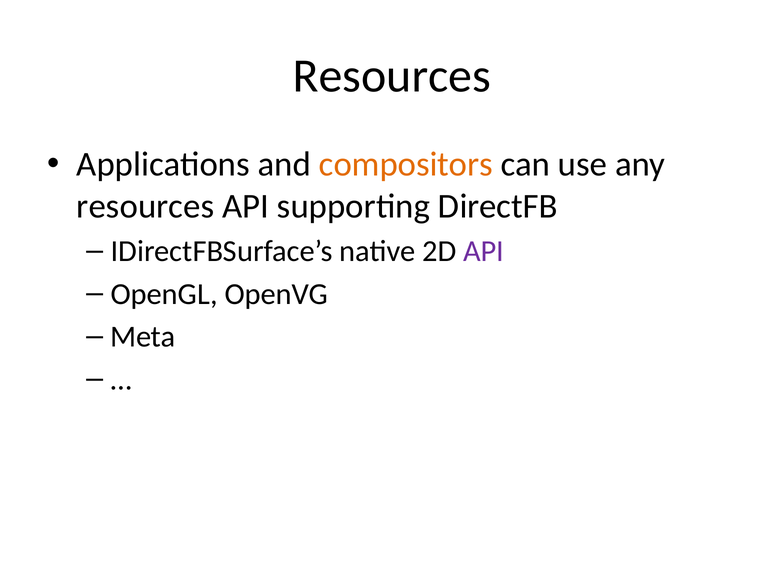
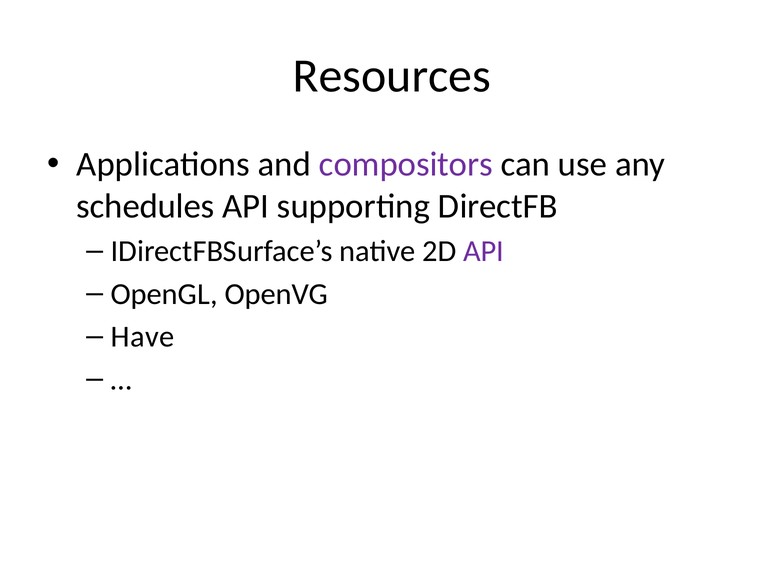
compositors colour: orange -> purple
resources at (145, 206): resources -> schedules
Meta: Meta -> Have
